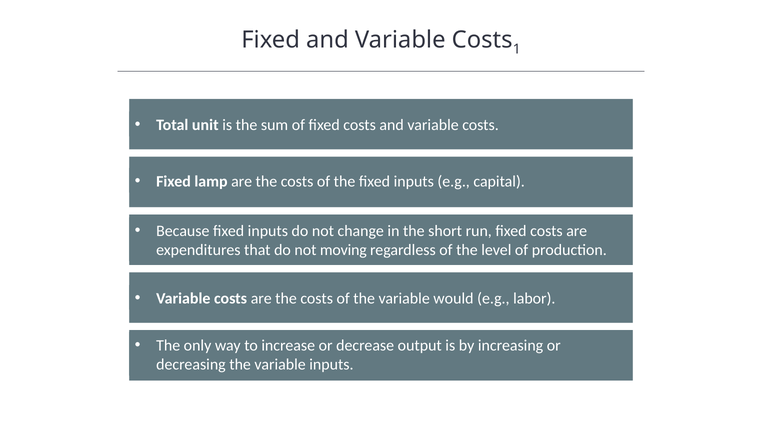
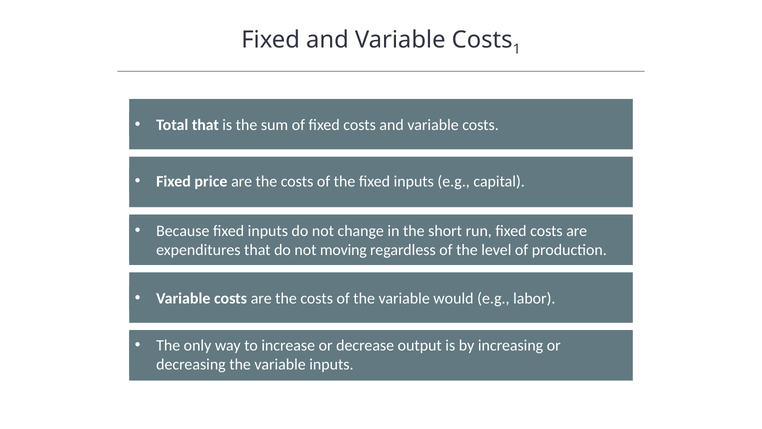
Total unit: unit -> that
lamp: lamp -> price
